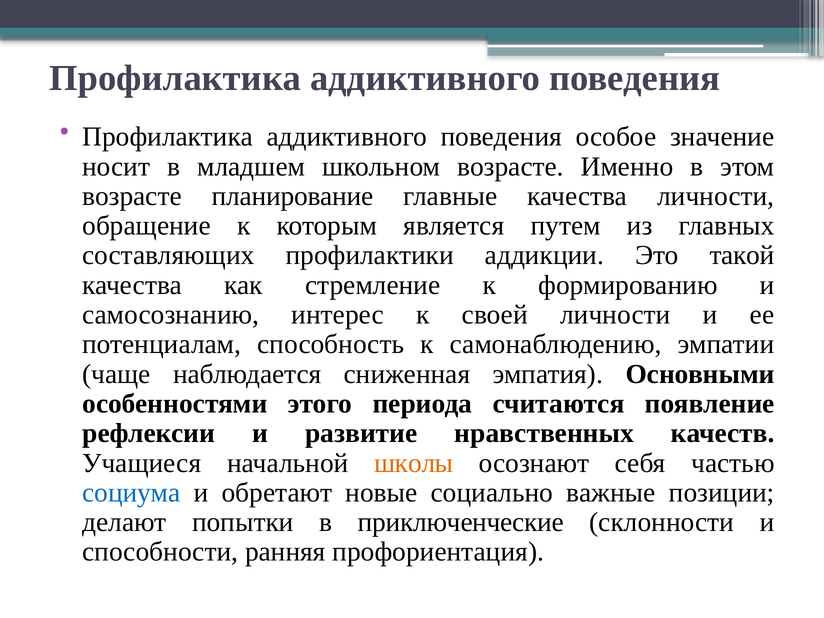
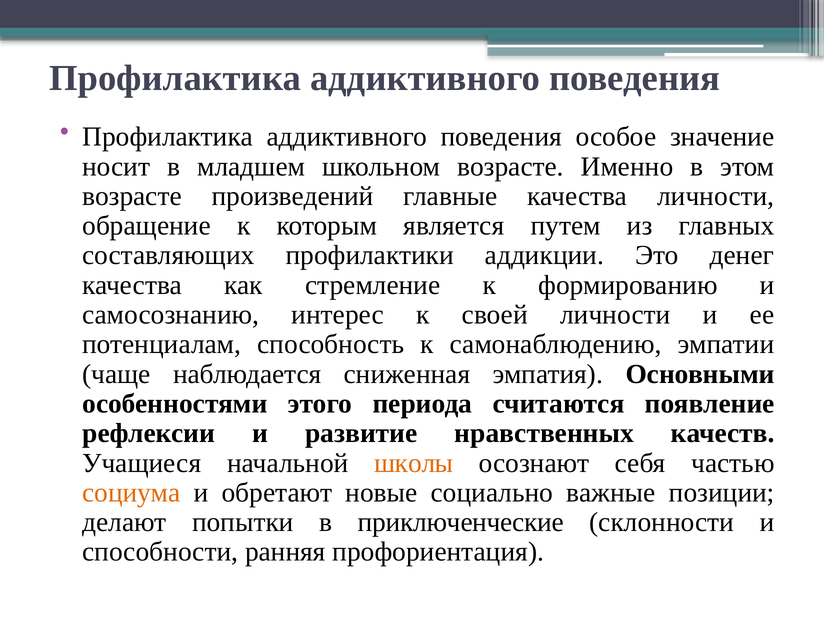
планирование: планирование -> произведений
такой: такой -> денег
социума colour: blue -> orange
